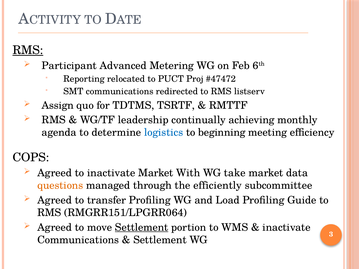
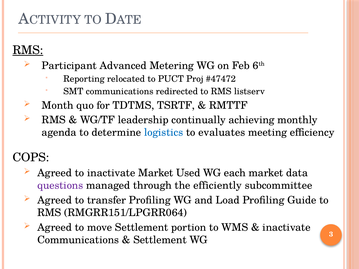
Assign: Assign -> Month
beginning: beginning -> evaluates
With: With -> Used
take: take -> each
questions colour: orange -> purple
Settlement at (142, 228) underline: present -> none
